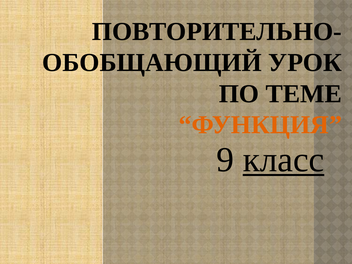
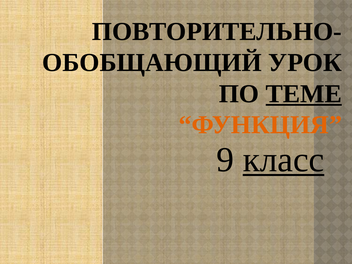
ТЕМЕ underline: none -> present
